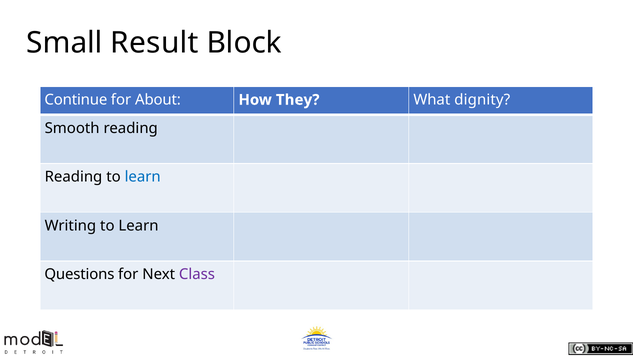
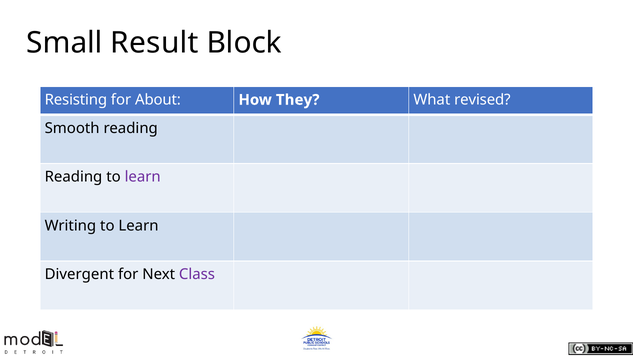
Continue: Continue -> Resisting
dignity: dignity -> revised
learn at (143, 177) colour: blue -> purple
Questions: Questions -> Divergent
